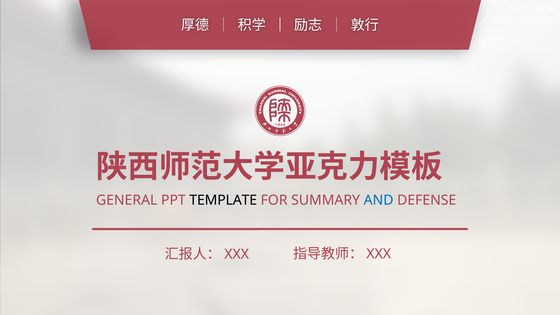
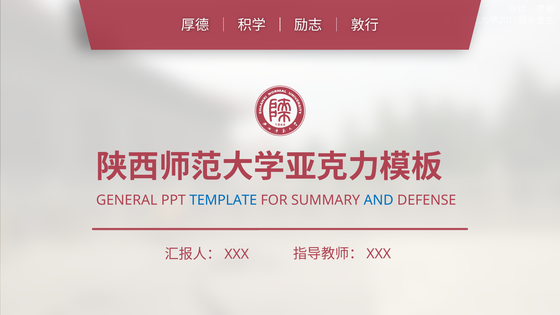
TEMPLATE colour: black -> blue
